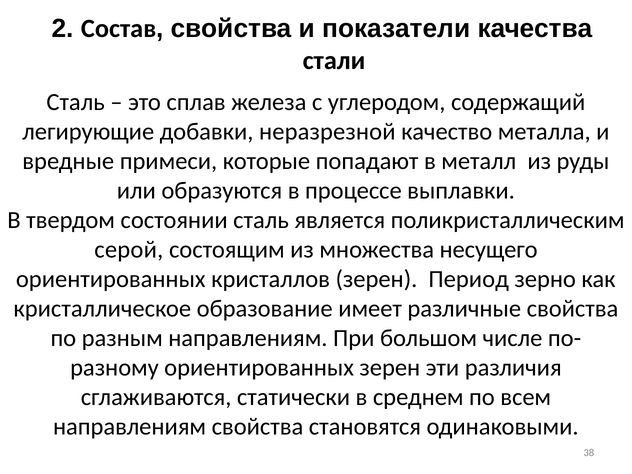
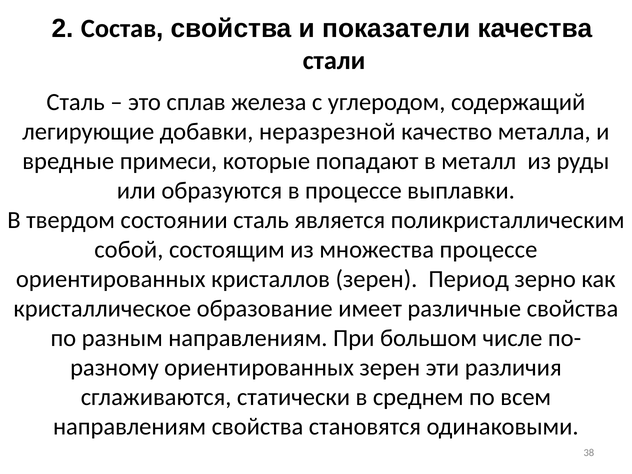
серой: серой -> собой
множества несущего: несущего -> процессе
